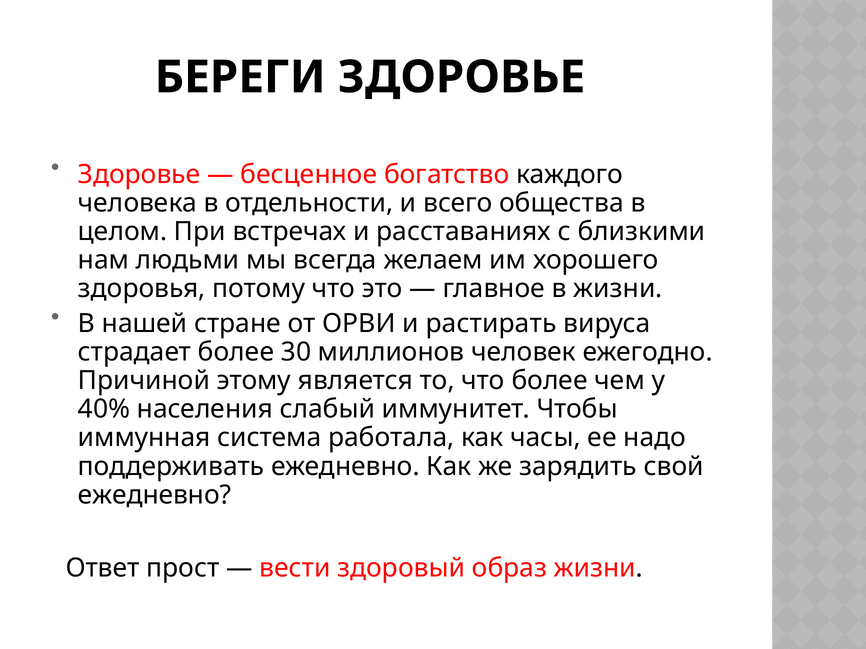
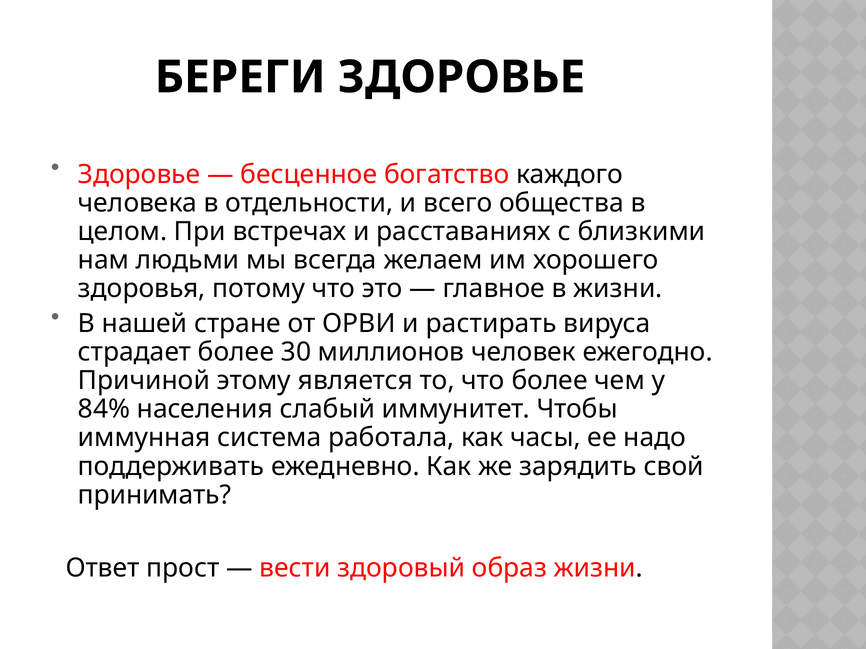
40%: 40% -> 84%
ежедневно at (155, 495): ежедневно -> принимать
